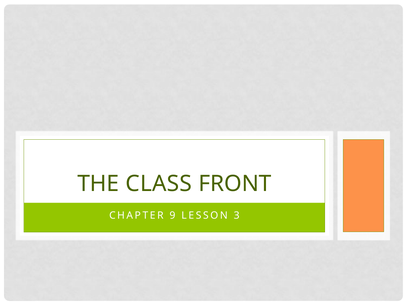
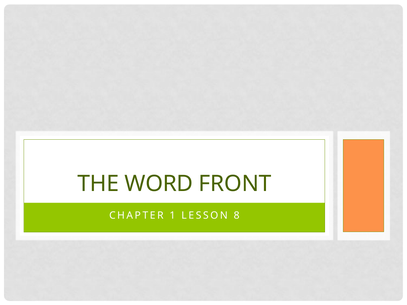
CLASS: CLASS -> WORD
9: 9 -> 1
3: 3 -> 8
